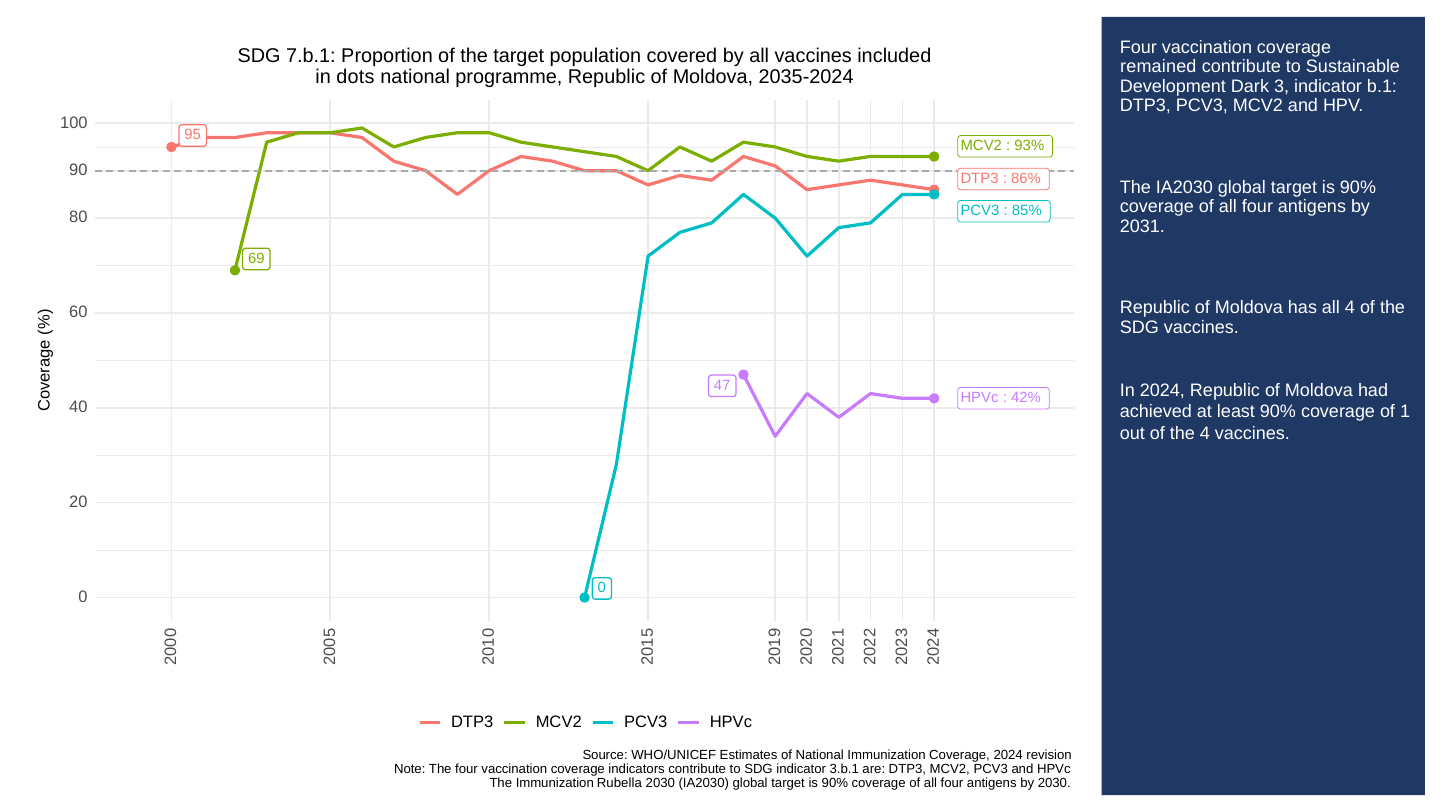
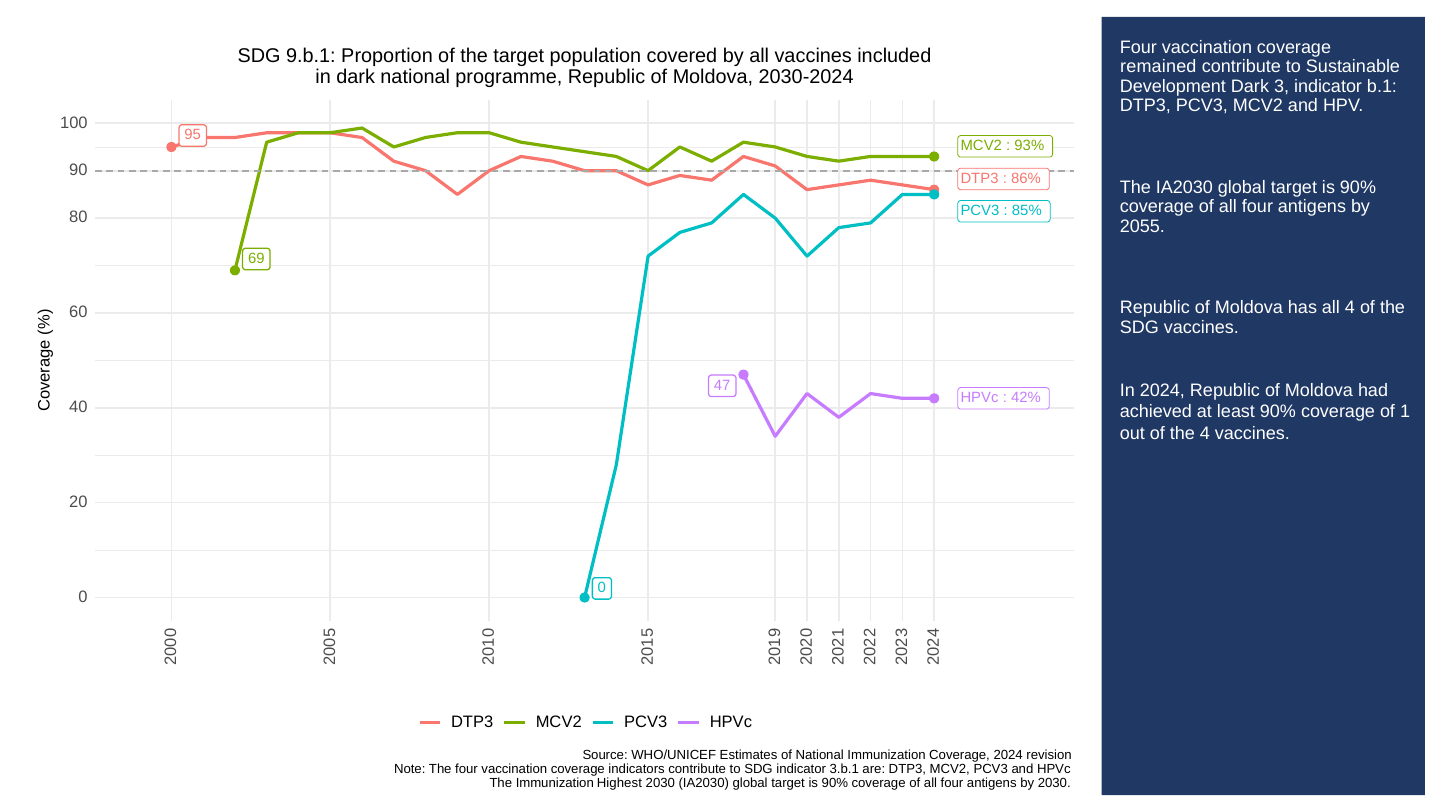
7.b.1: 7.b.1 -> 9.b.1
in dots: dots -> dark
2035-2024: 2035-2024 -> 2030-2024
2031: 2031 -> 2055
Rubella: Rubella -> Highest
